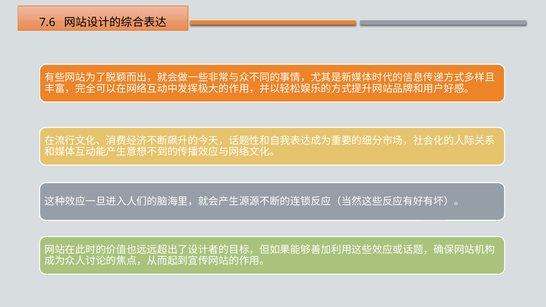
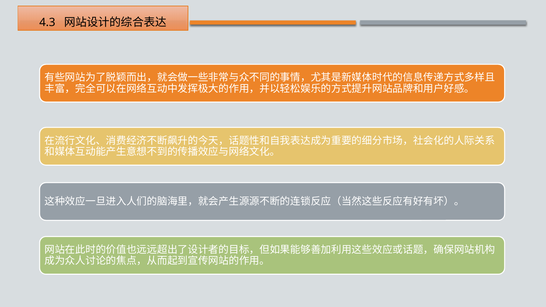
7.6: 7.6 -> 4.3
